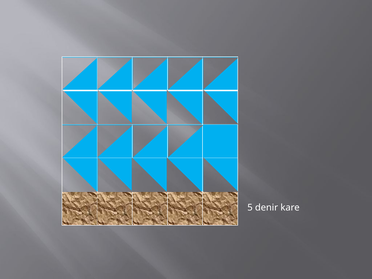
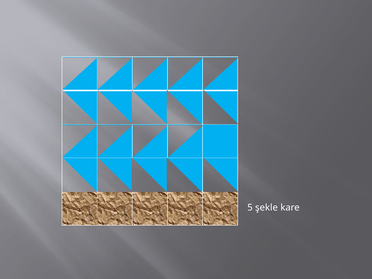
denir: denir -> şekle
